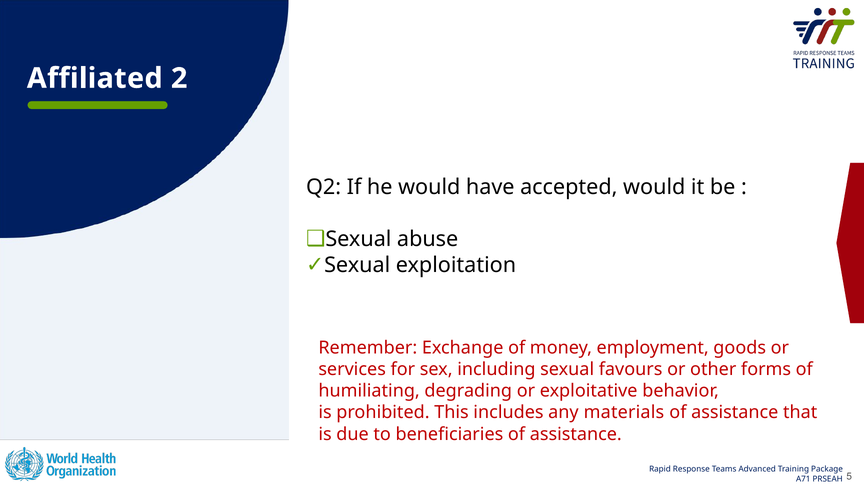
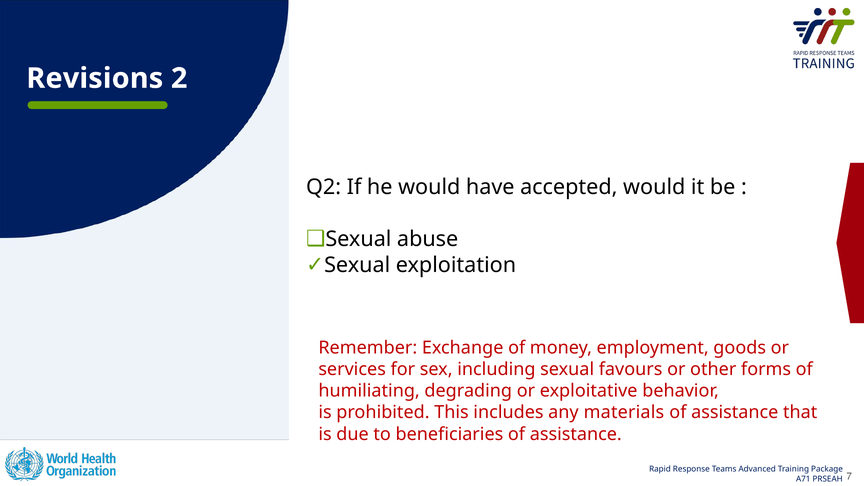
Affiliated: Affiliated -> Revisions
5: 5 -> 7
